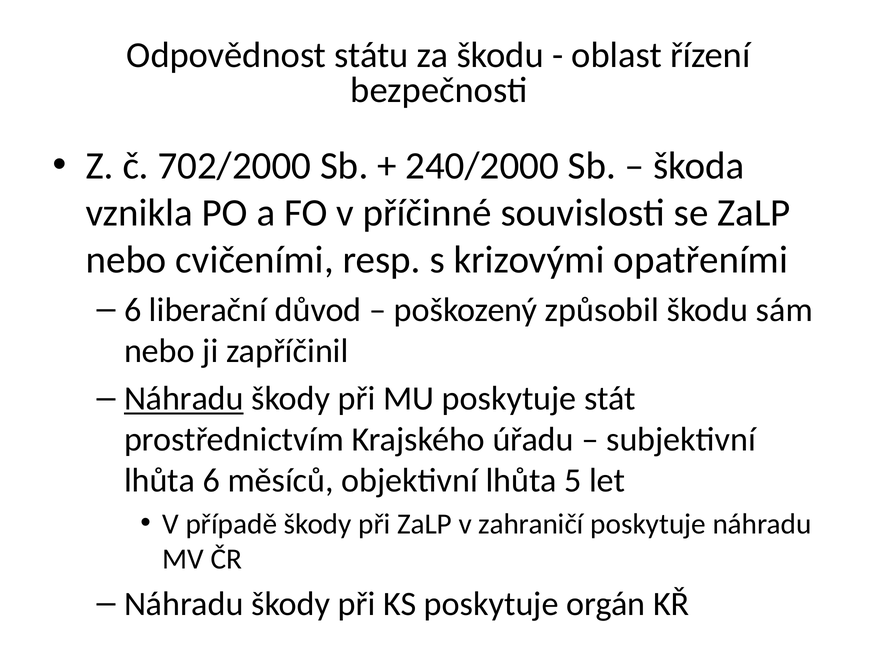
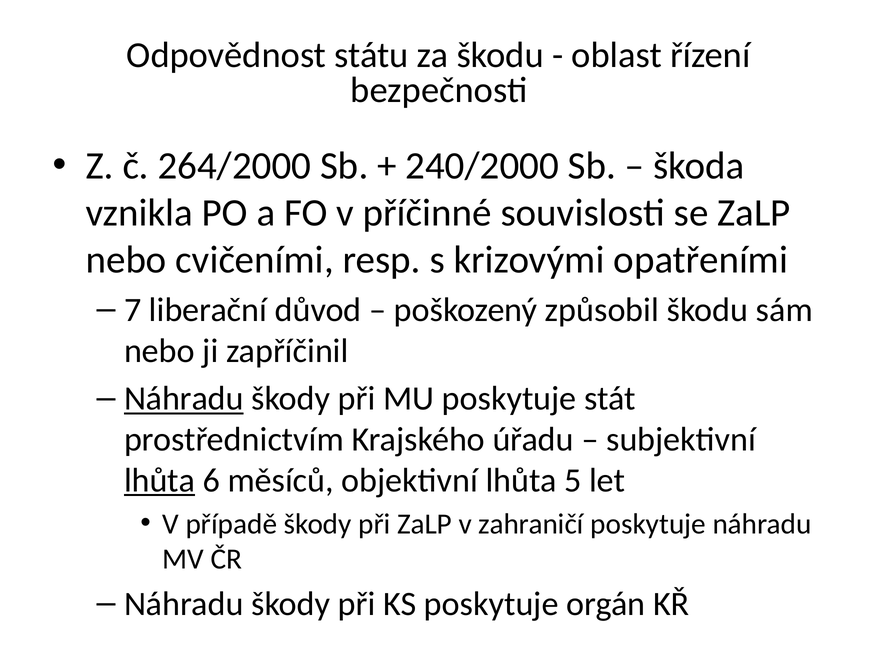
702/2000: 702/2000 -> 264/2000
6 at (133, 310): 6 -> 7
lhůta at (160, 481) underline: none -> present
